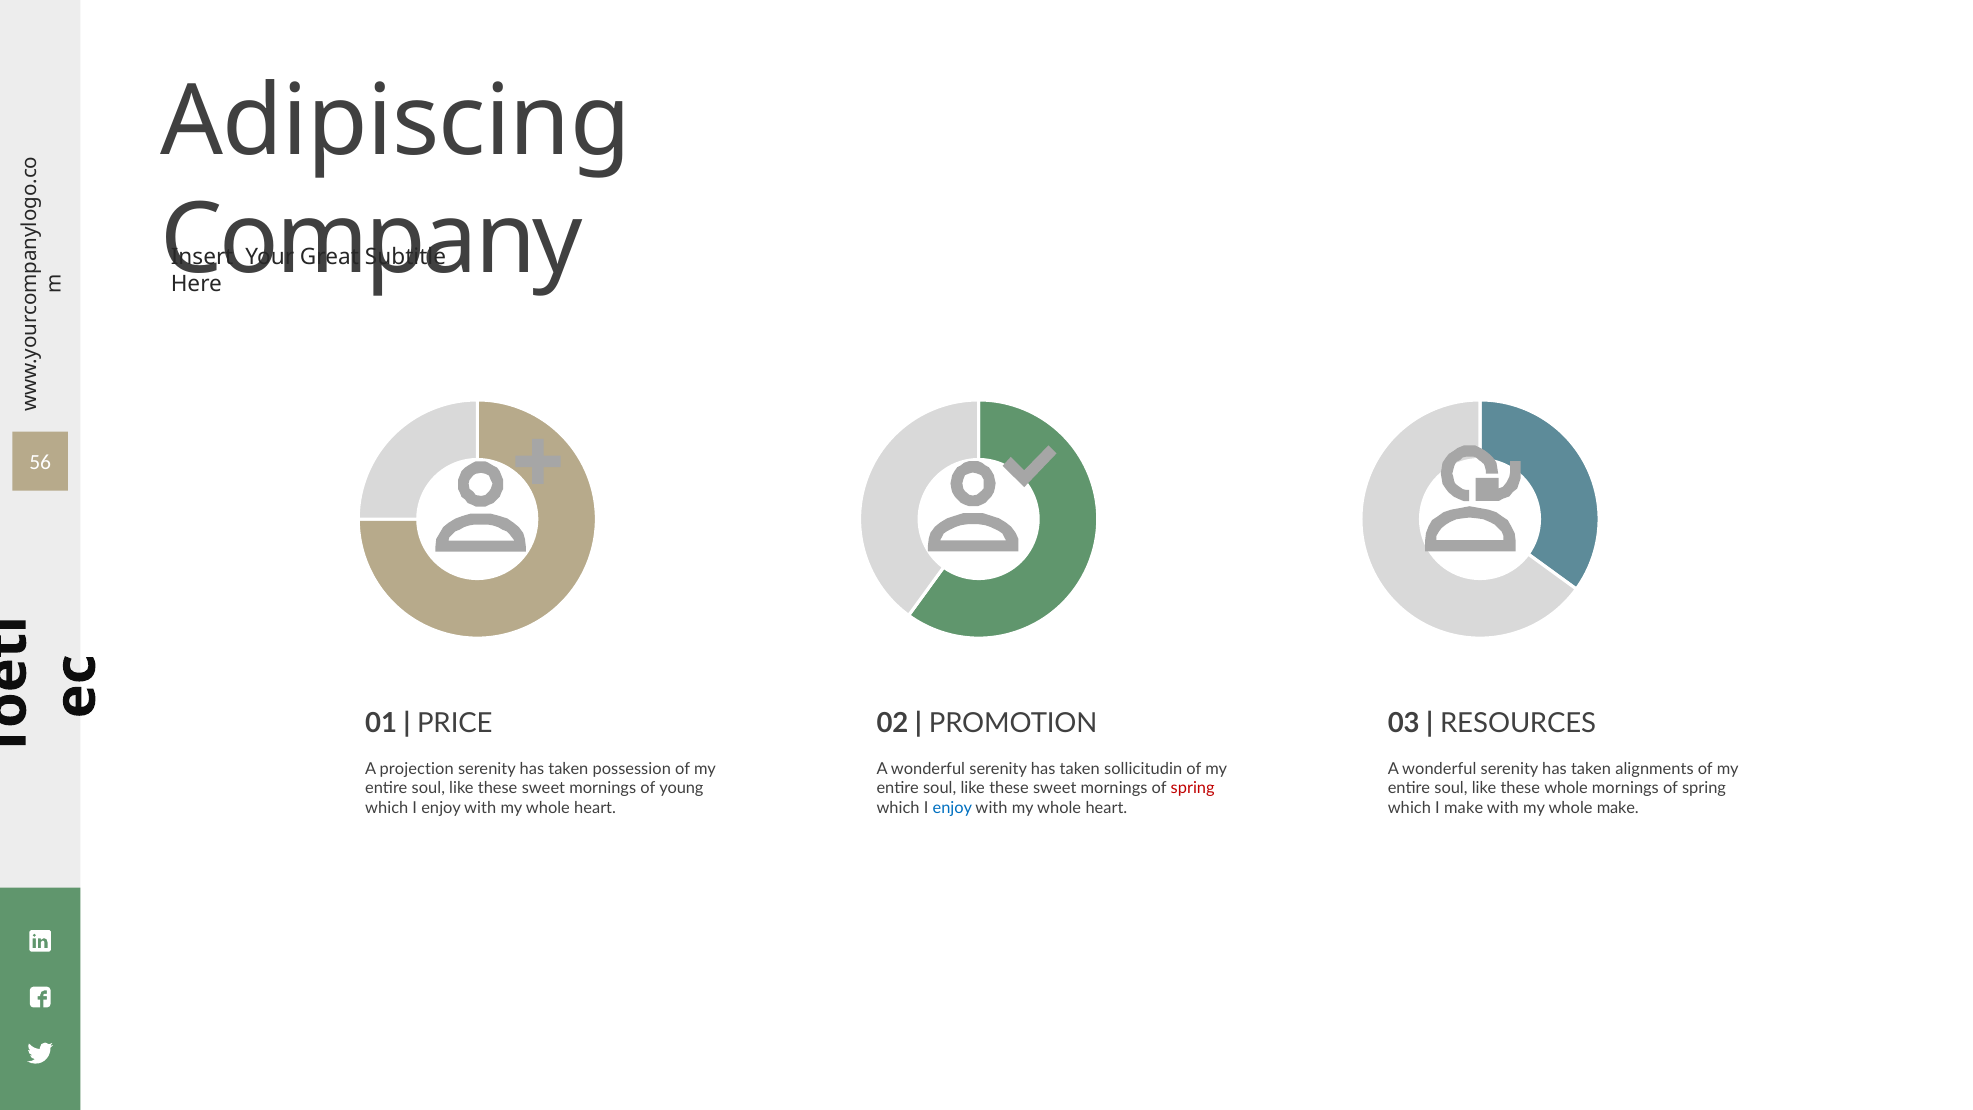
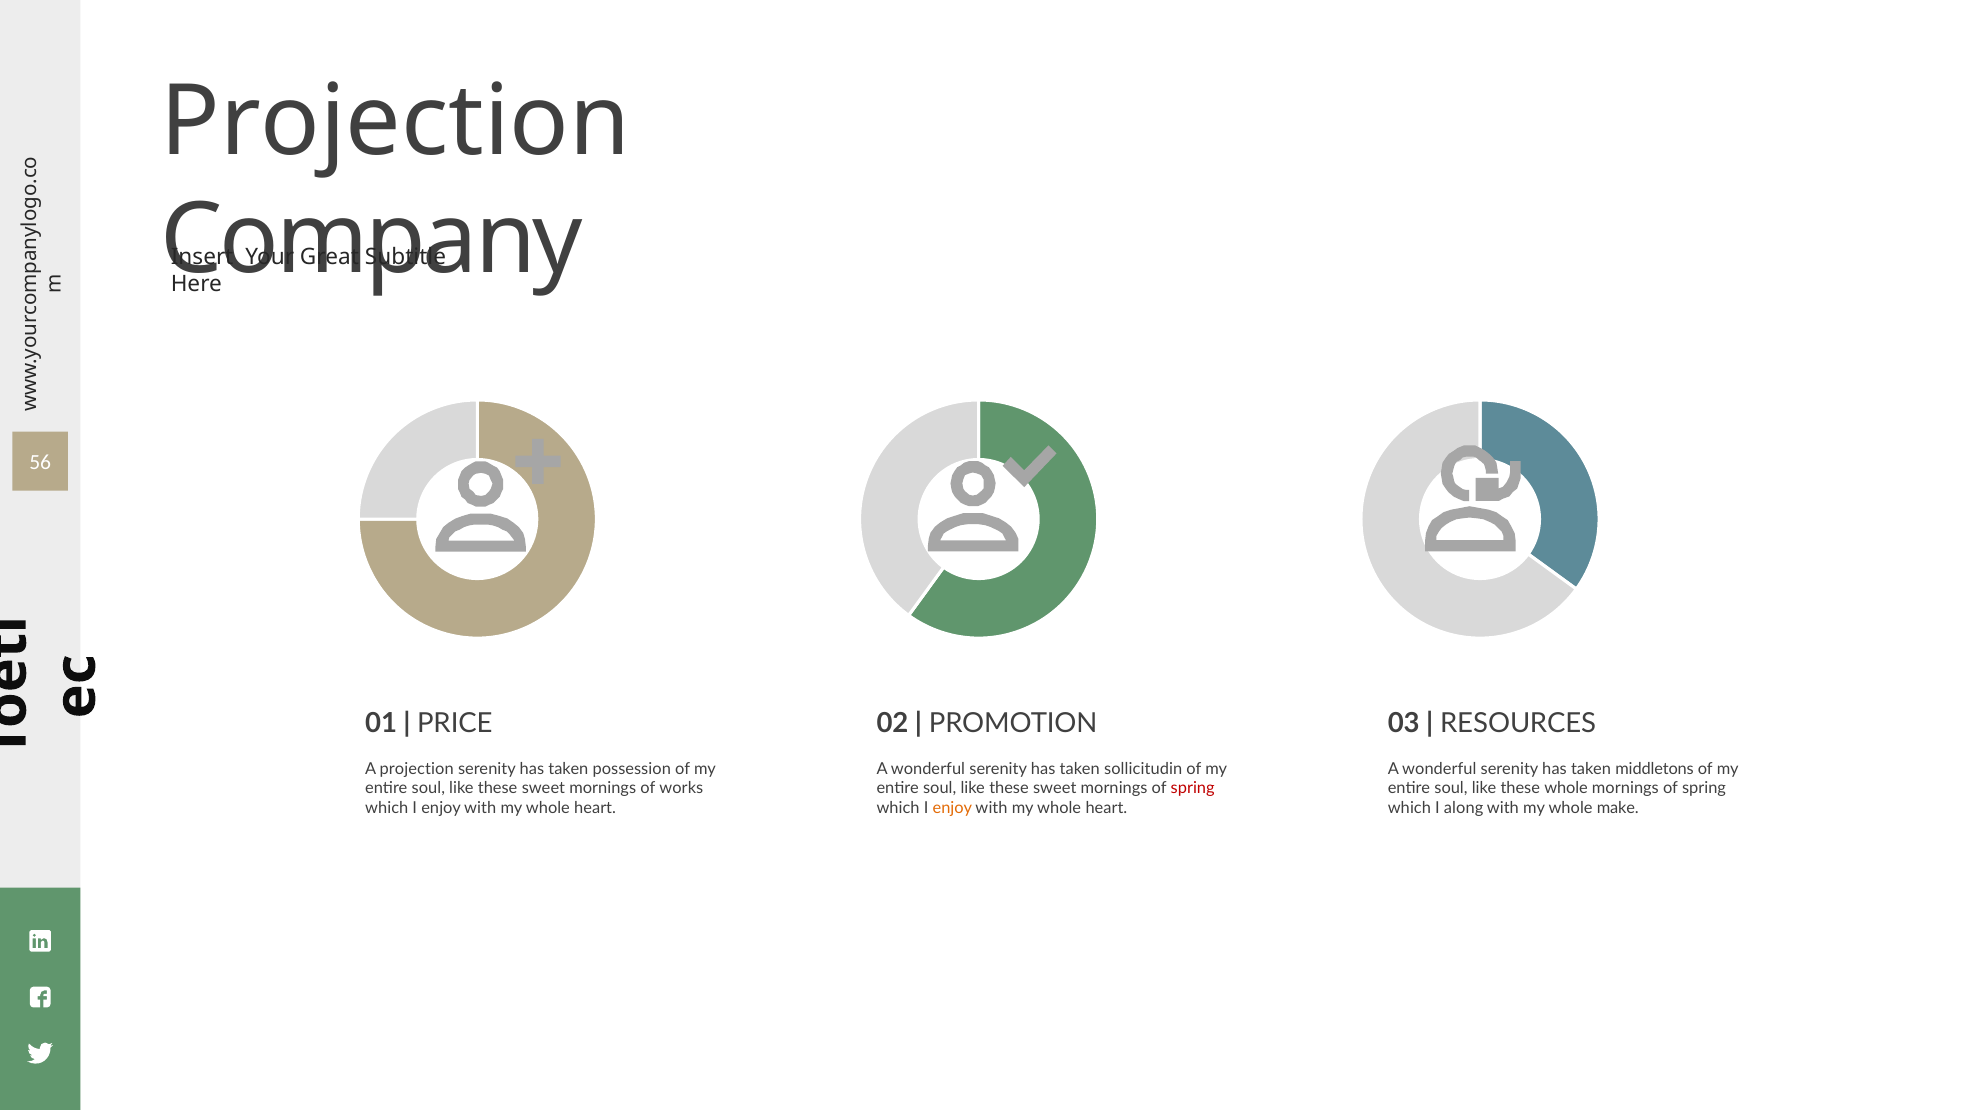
Adipiscing at (396, 122): Adipiscing -> Projection
alignments: alignments -> middletons
young: young -> works
enjoy at (952, 808) colour: blue -> orange
I make: make -> along
